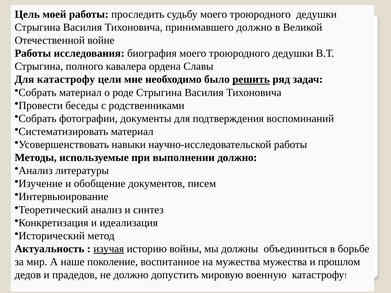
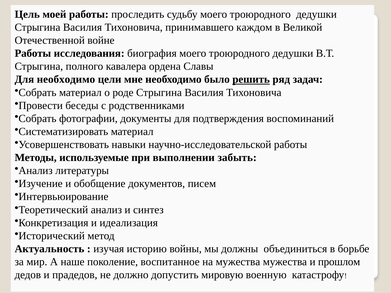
принимавшего должно: должно -> каждом
Для катастрофу: катастрофу -> необходимо
выполнении должно: должно -> забыть
изучая underline: present -> none
